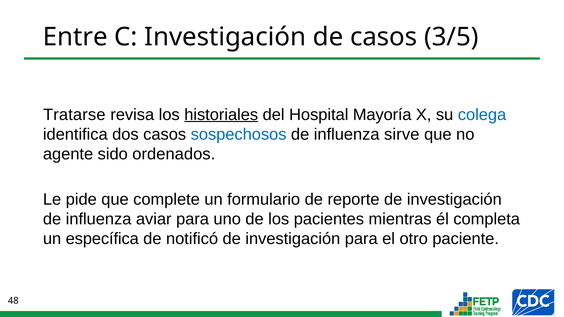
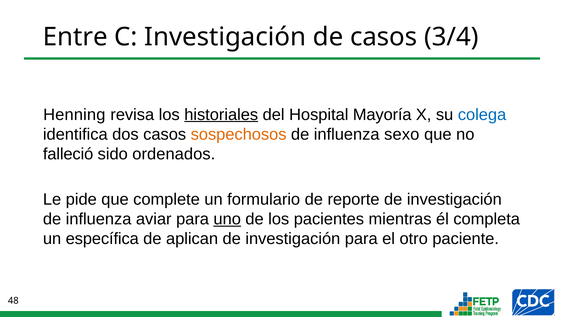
3/5: 3/5 -> 3/4
Tratarse: Tratarse -> Henning
sospechosos colour: blue -> orange
sirve: sirve -> sexo
agente: agente -> falleció
uno underline: none -> present
notificó: notificó -> aplican
